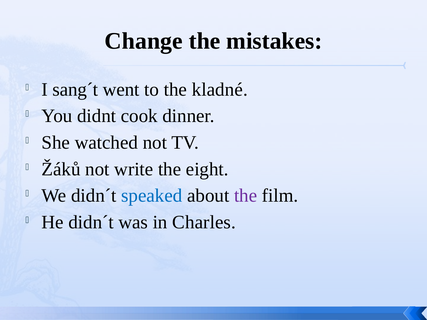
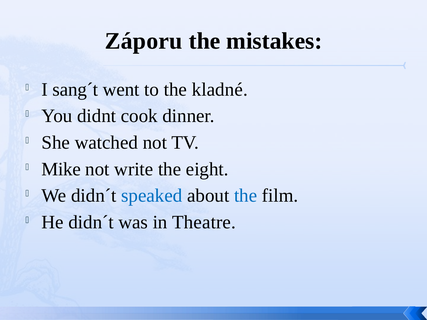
Change: Change -> Záporu
Žáků: Žáků -> Mike
the at (246, 196) colour: purple -> blue
Charles: Charles -> Theatre
